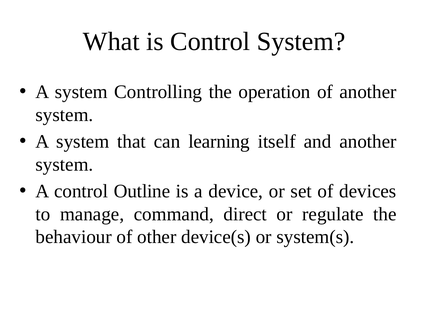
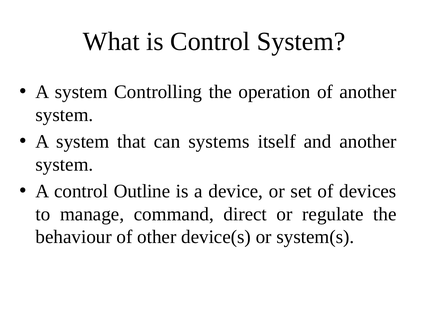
learning: learning -> systems
